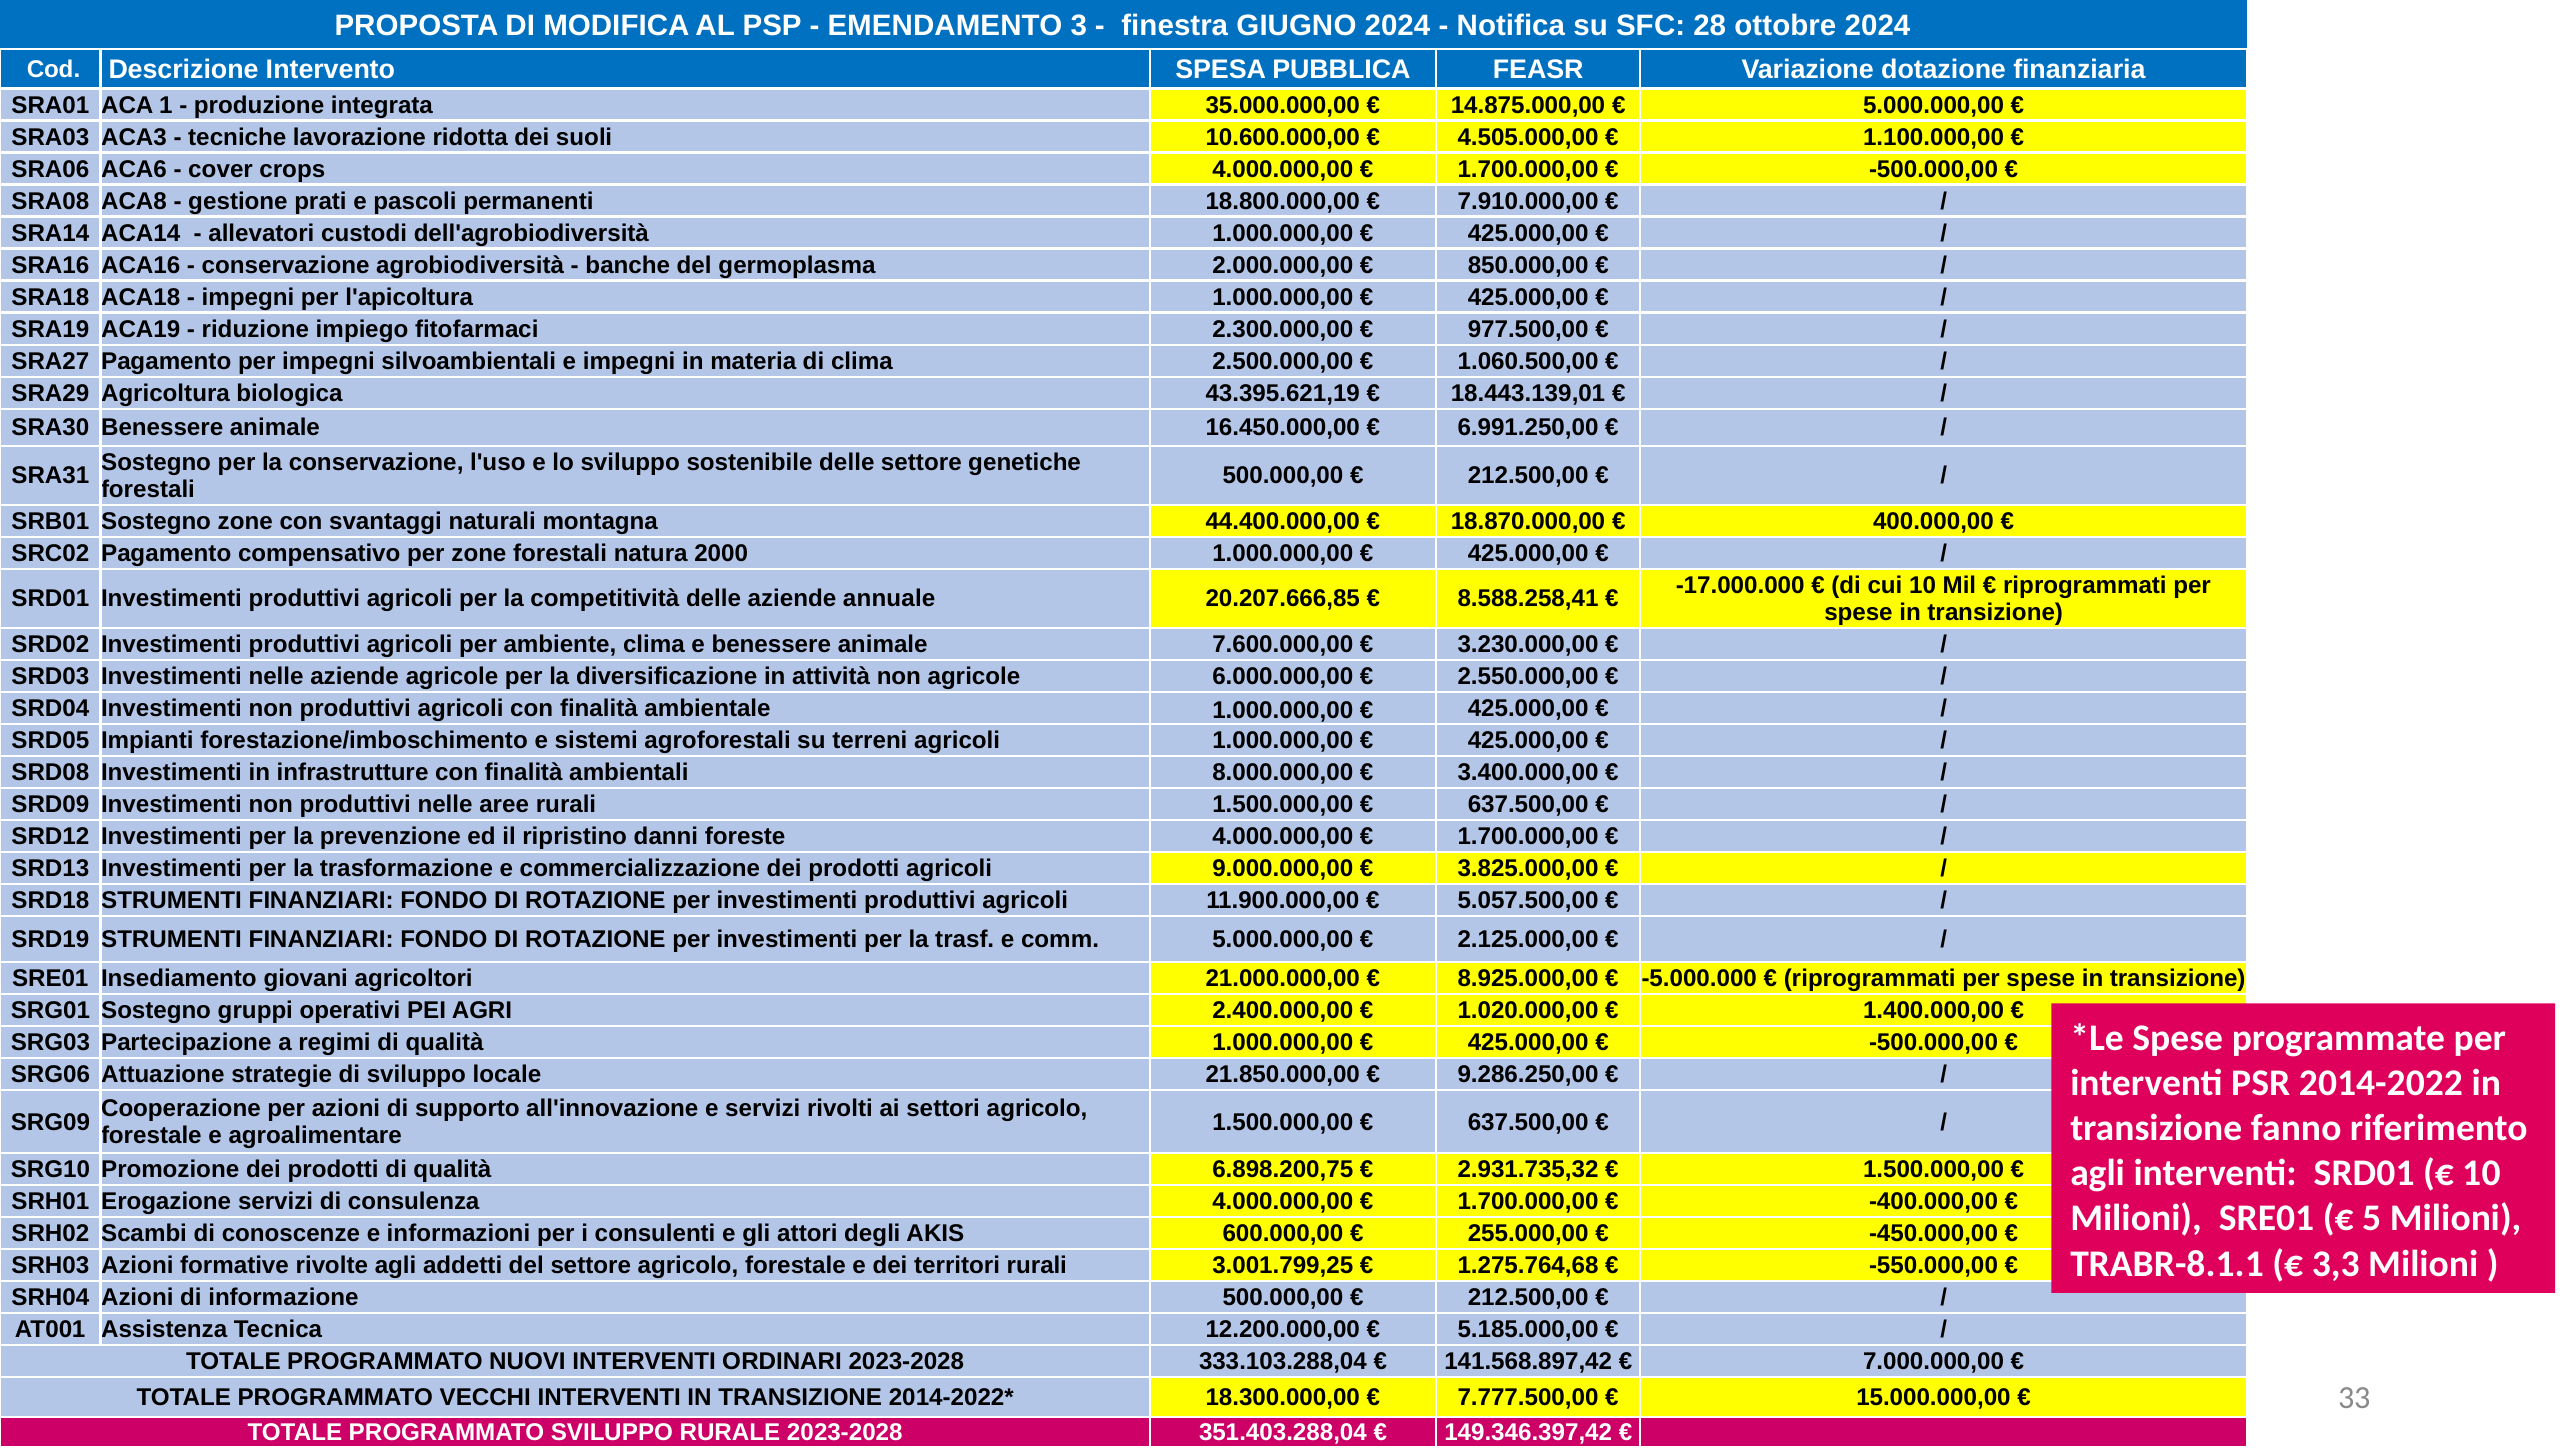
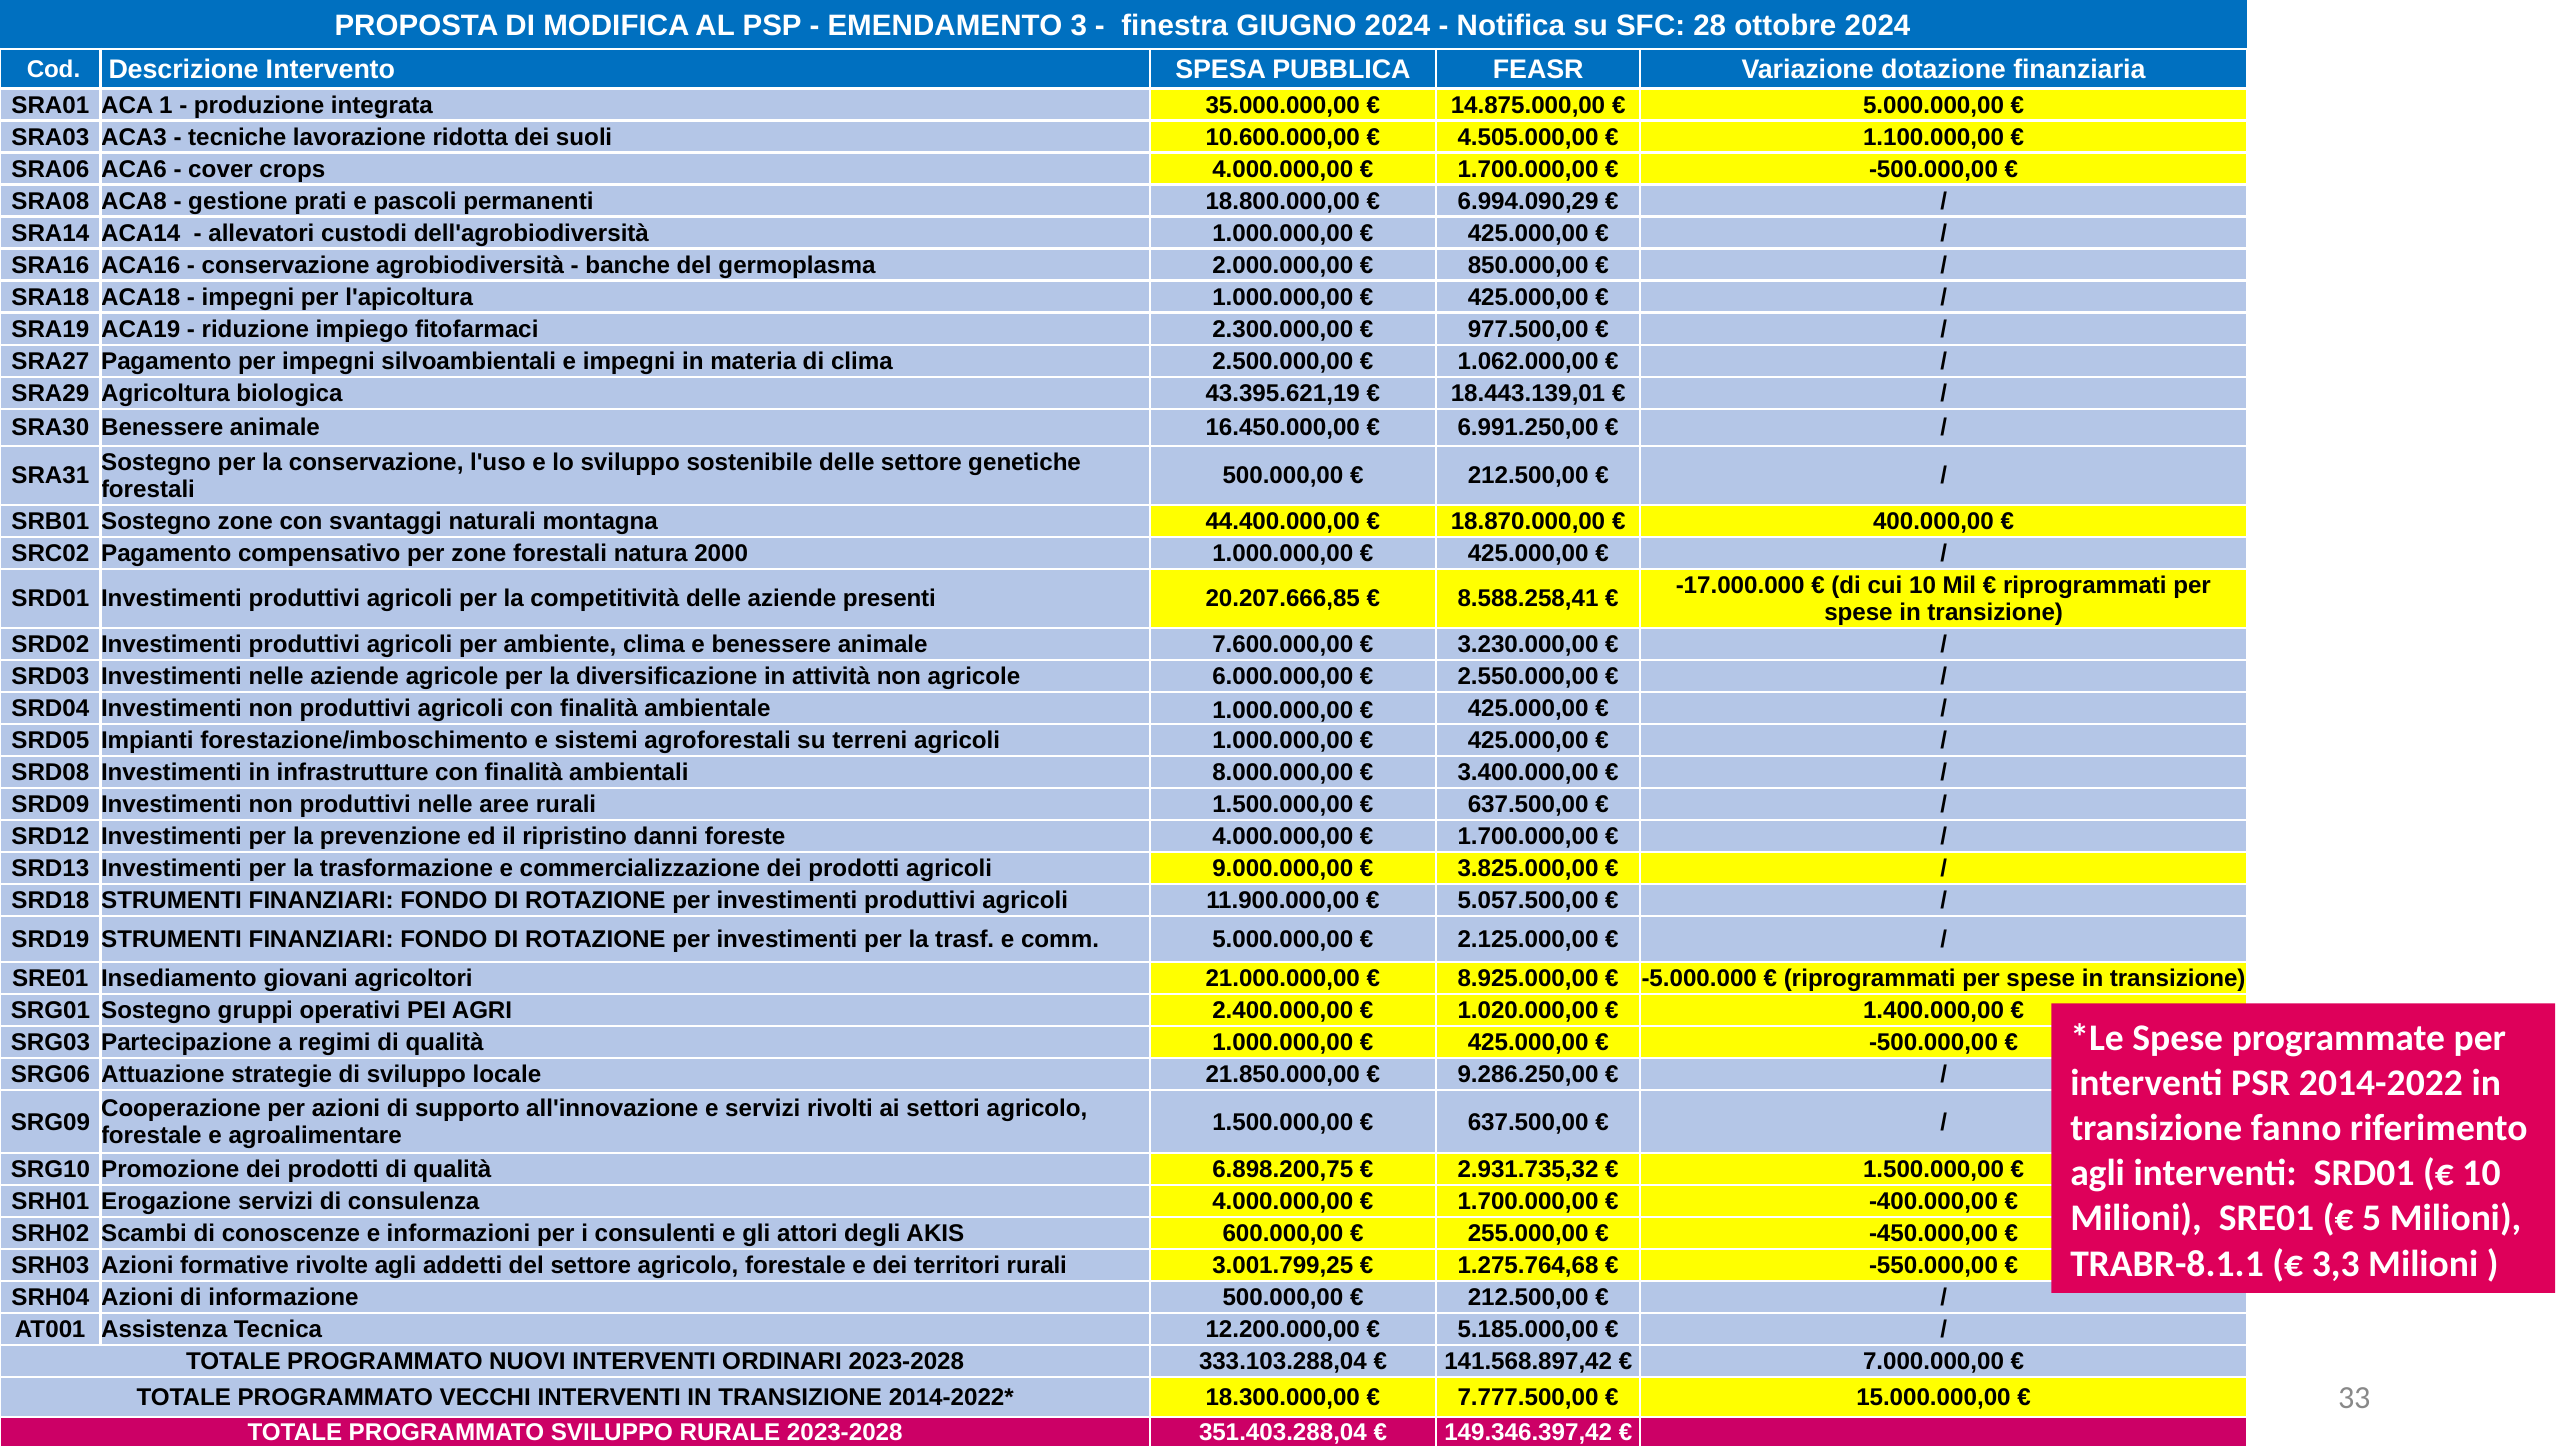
7.910.000,00: 7.910.000,00 -> 6.994.090,29
1.060.500,00: 1.060.500,00 -> 1.062.000,00
annuale: annuale -> presenti
